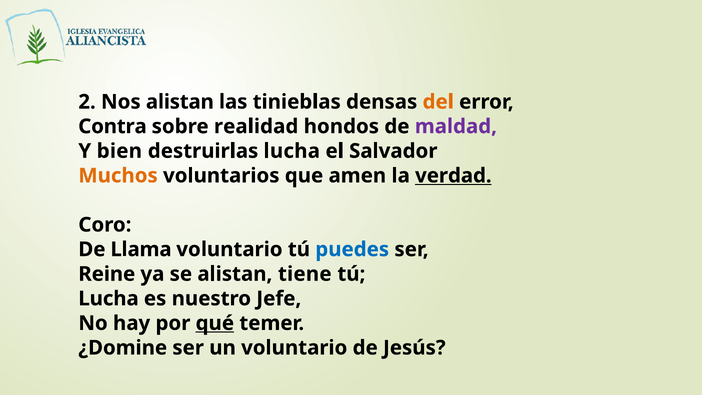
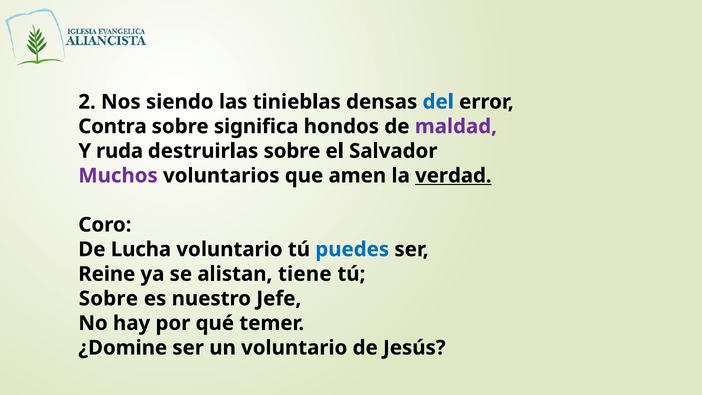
Nos alistan: alistan -> siendo
del colour: orange -> blue
realidad: realidad -> significa
bien: bien -> ruda
destruirlas lucha: lucha -> sobre
Muchos colour: orange -> purple
Llama: Llama -> Lucha
Lucha at (109, 299): Lucha -> Sobre
qué underline: present -> none
